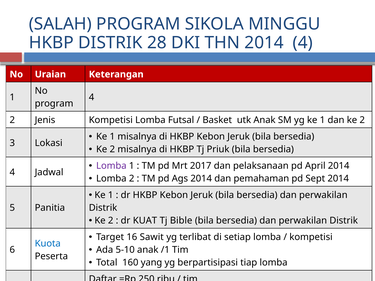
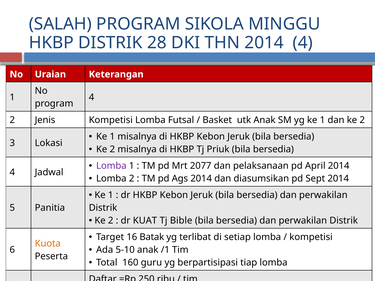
2017: 2017 -> 2077
pemahaman: pemahaman -> diasumsikan
Sawit: Sawit -> Batak
Kuota colour: blue -> orange
yang: yang -> guru
